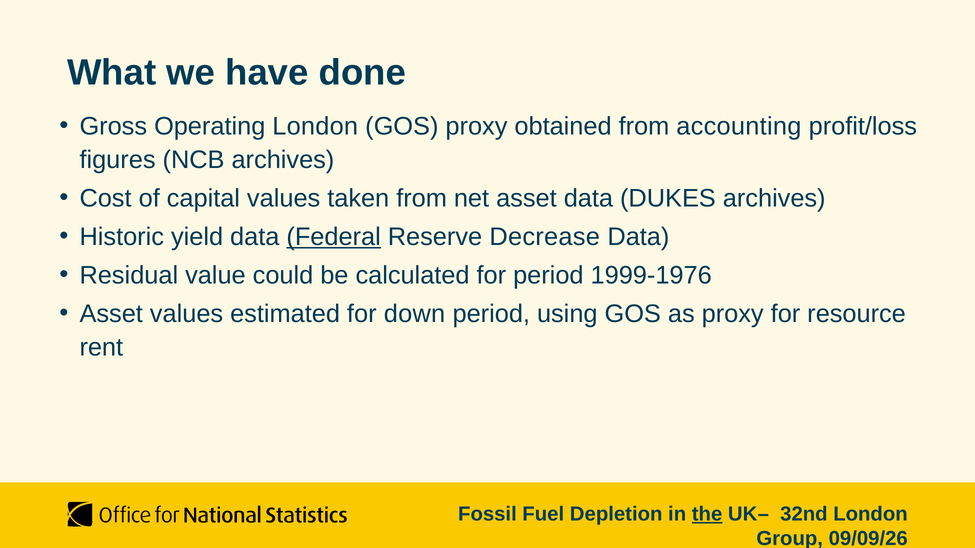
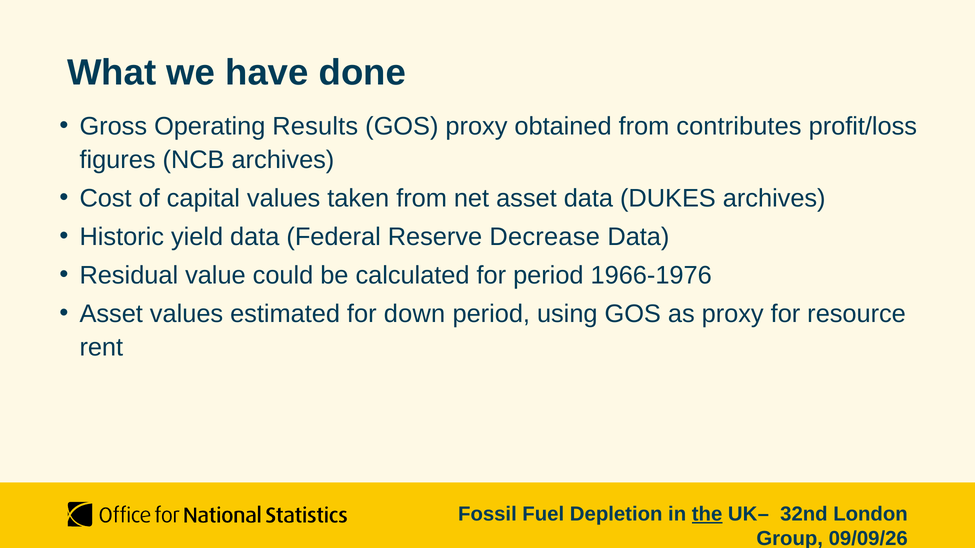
Operating London: London -> Results
accounting: accounting -> contributes
Federal underline: present -> none
1999-1976: 1999-1976 -> 1966-1976
